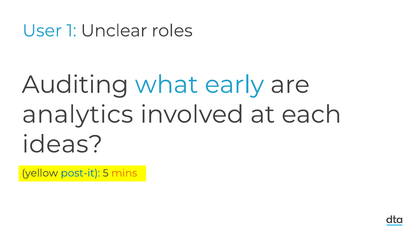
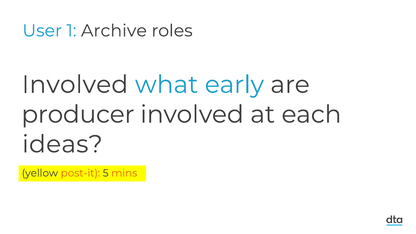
Unclear: Unclear -> Archive
Auditing at (75, 85): Auditing -> Involved
analytics: analytics -> producer
post-it colour: blue -> orange
